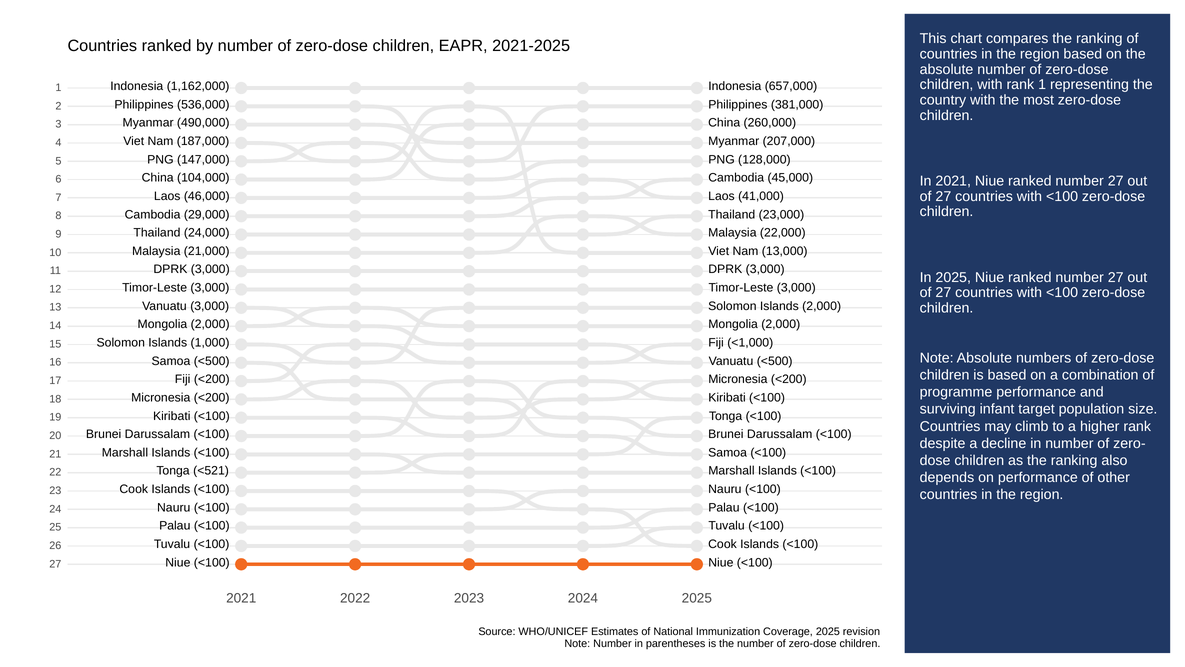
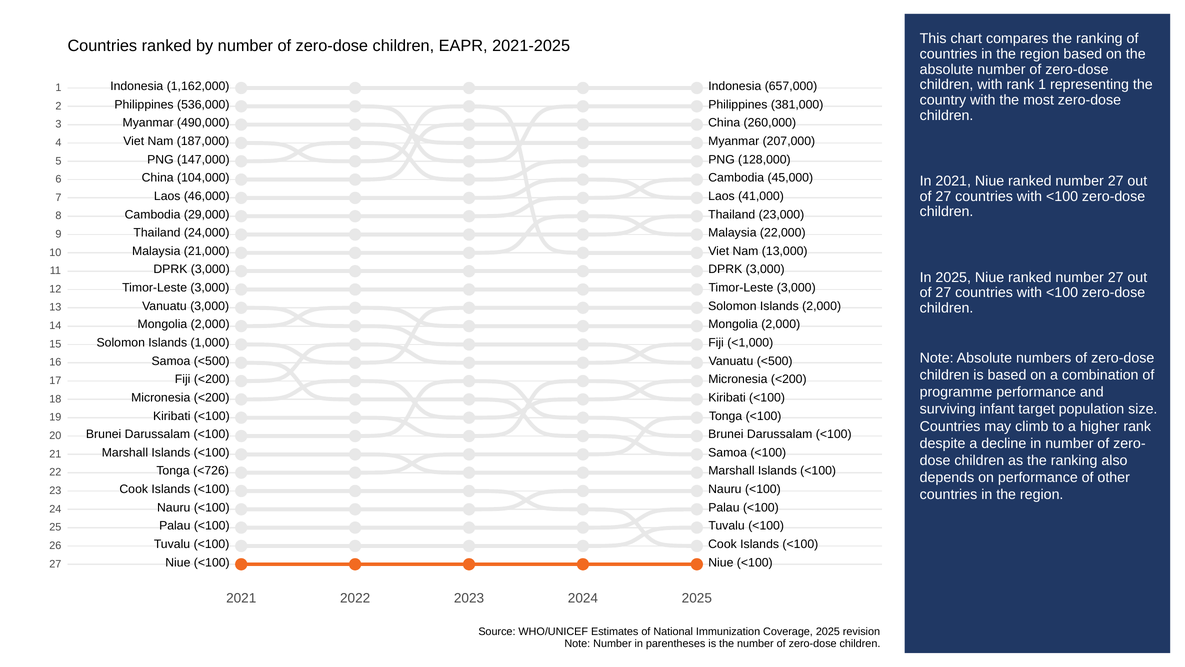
<521: <521 -> <726
